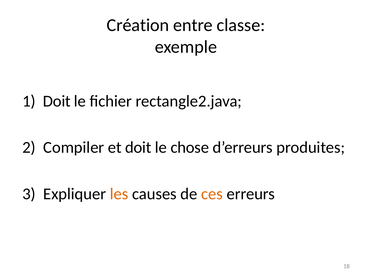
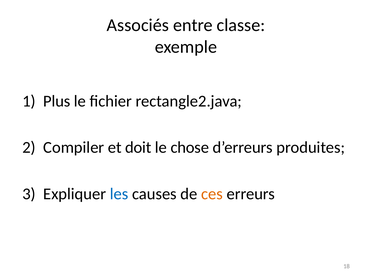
Création: Création -> Associés
Doit at (57, 101): Doit -> Plus
les colour: orange -> blue
